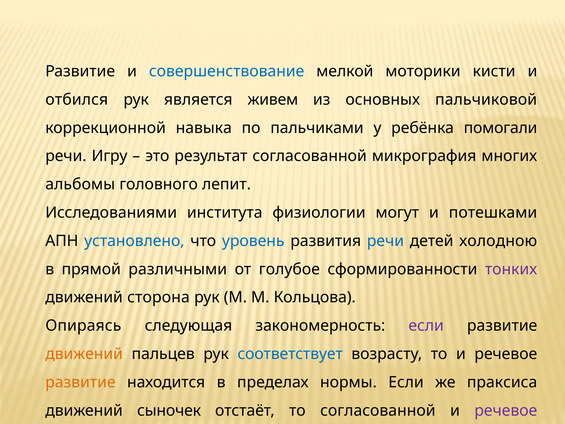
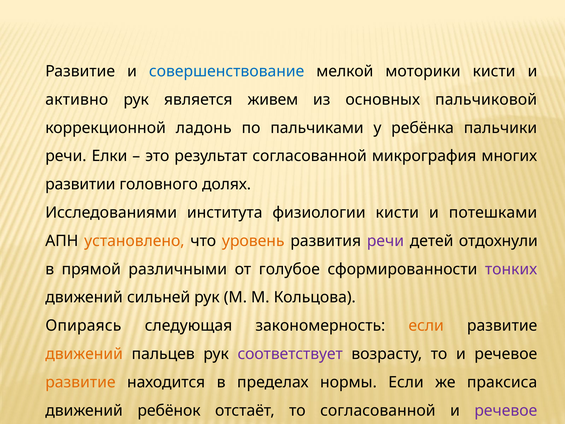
отбился: отбился -> активно
навыка: навыка -> ладонь
помогали: помогали -> пальчики
Игру: Игру -> Елки
альбомы: альбомы -> развитии
лепит: лепит -> долях
физиологии могут: могут -> кисти
установлено colour: blue -> orange
уровень colour: blue -> orange
речи at (385, 241) colour: blue -> purple
холодною: холодною -> отдохнули
сторона: сторона -> сильней
если at (426, 325) colour: purple -> orange
соответствует colour: blue -> purple
сыночек: сыночек -> ребёнок
